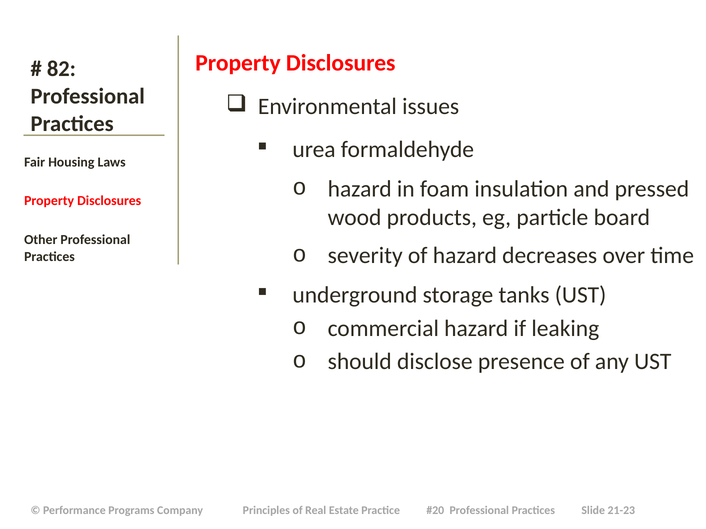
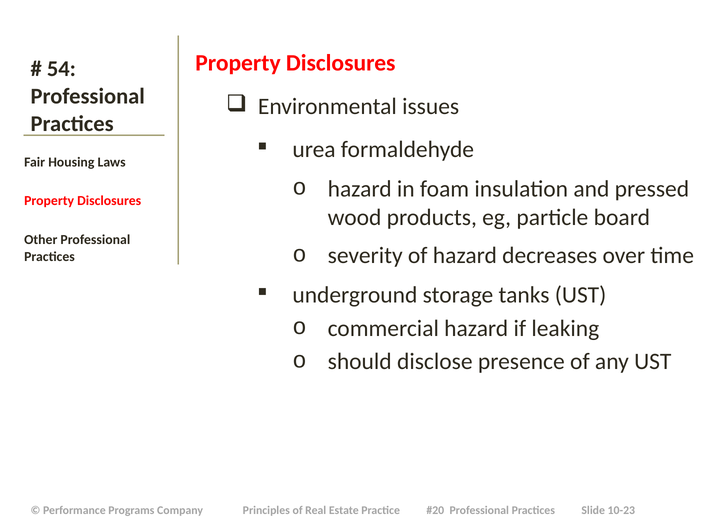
82: 82 -> 54
21-23: 21-23 -> 10-23
